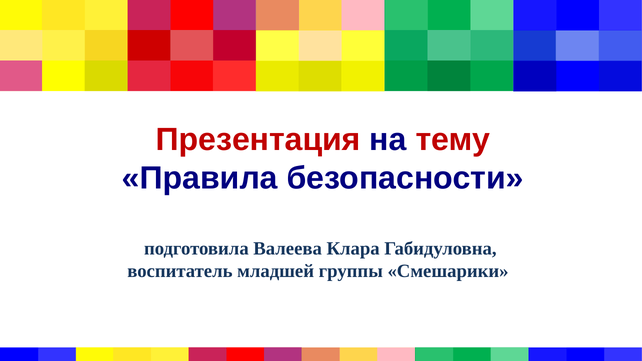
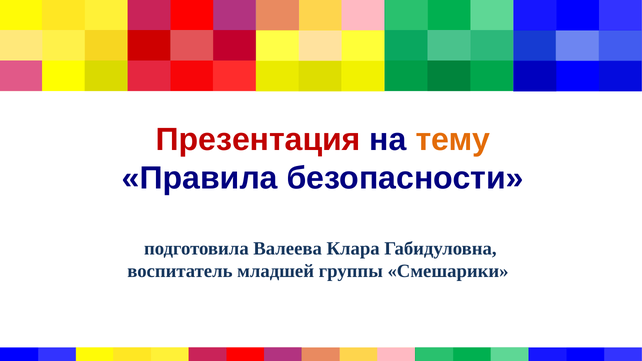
тему colour: red -> orange
